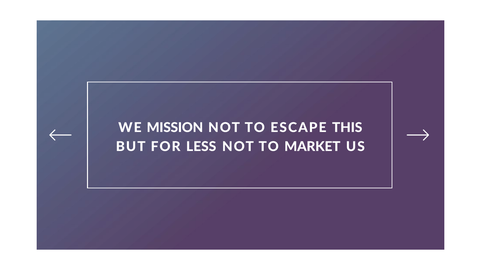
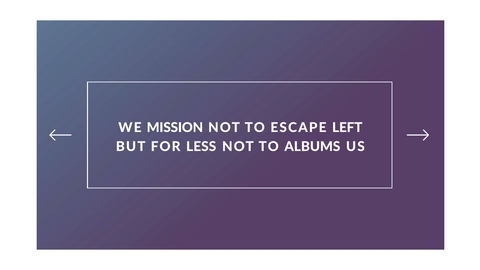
THIS: THIS -> LEFT
MARKET: MARKET -> ALBUMS
